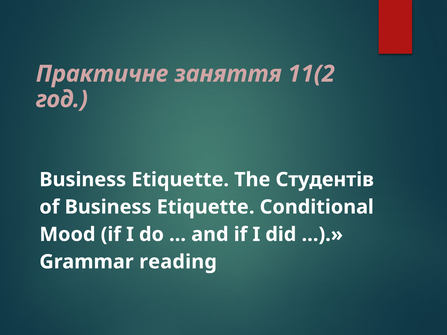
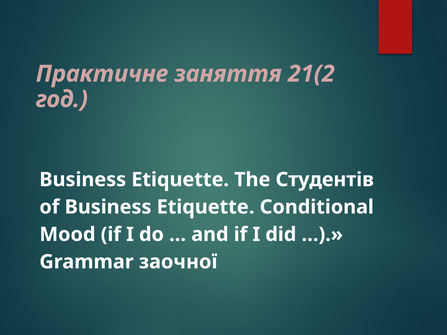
11(2: 11(2 -> 21(2
reading: reading -> заочної
